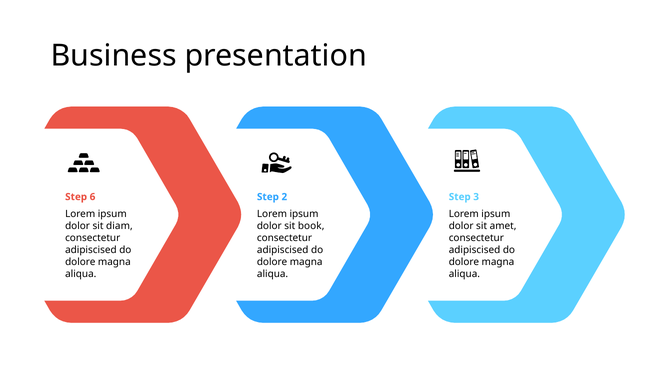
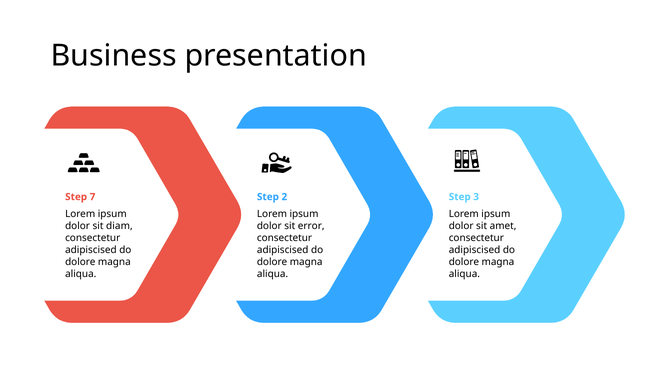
6: 6 -> 7
book: book -> error
